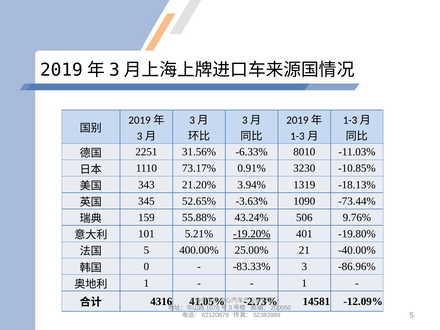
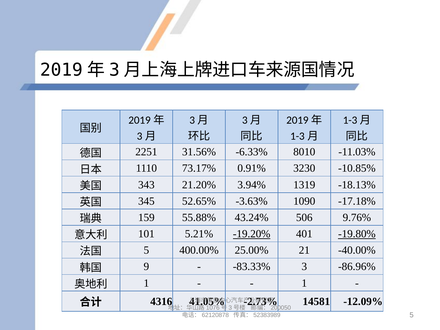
-73.44%: -73.44% -> -17.18%
-19.80% underline: none -> present
0: 0 -> 9
